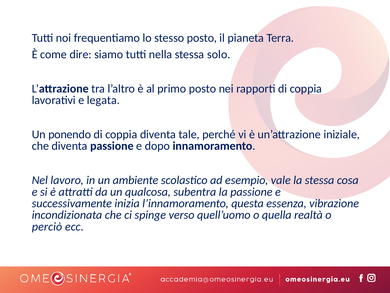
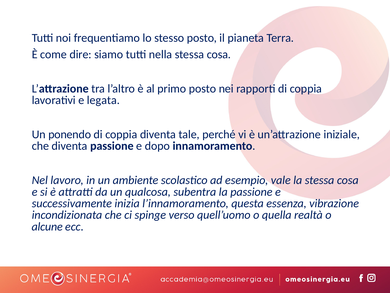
nella stessa solo: solo -> cosa
perciò: perciò -> alcune
